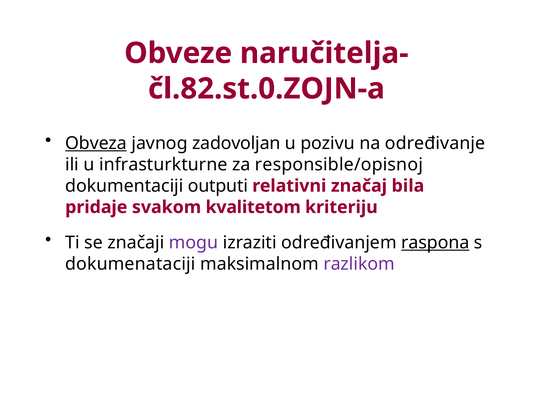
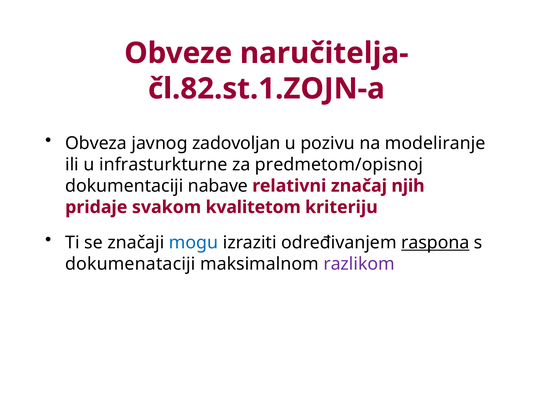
čl.82.st.0.ZOJN-a: čl.82.st.0.ZOJN-a -> čl.82.st.1.ZOJN-a
Obveza underline: present -> none
određivanje: određivanje -> modeliranje
responsible/opisnoj: responsible/opisnoj -> predmetom/opisnoj
outputi: outputi -> nabave
bila: bila -> njih
mogu colour: purple -> blue
